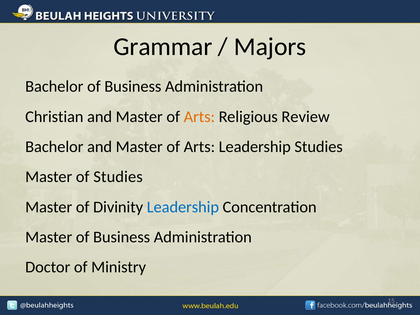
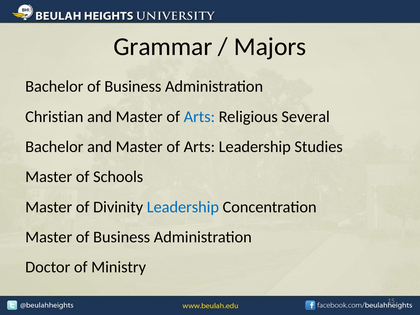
Arts at (199, 117) colour: orange -> blue
Review: Review -> Several
of Studies: Studies -> Schools
